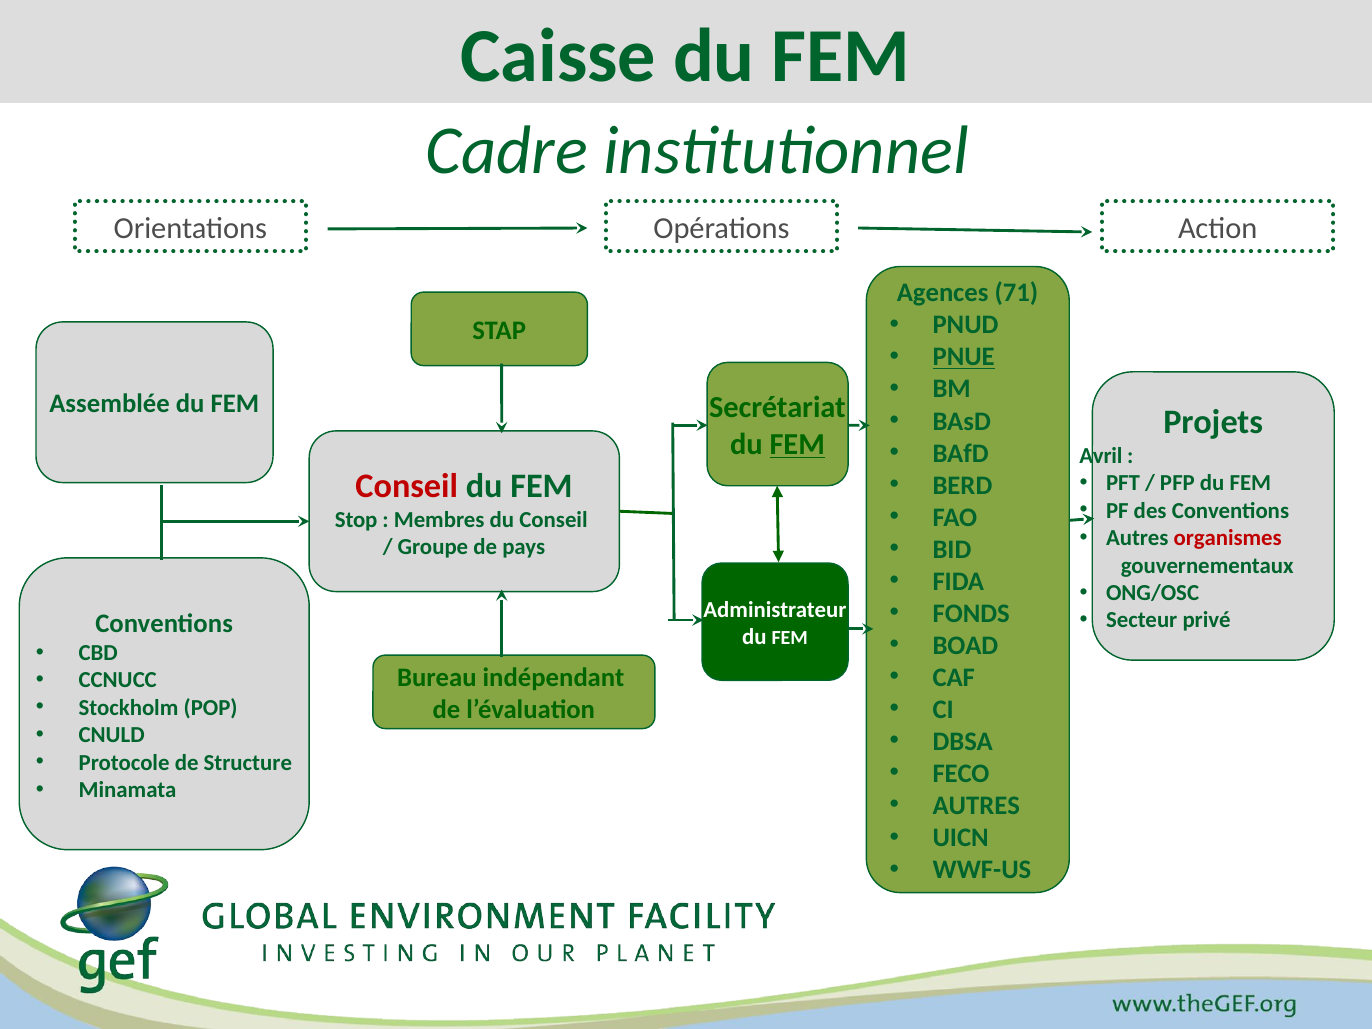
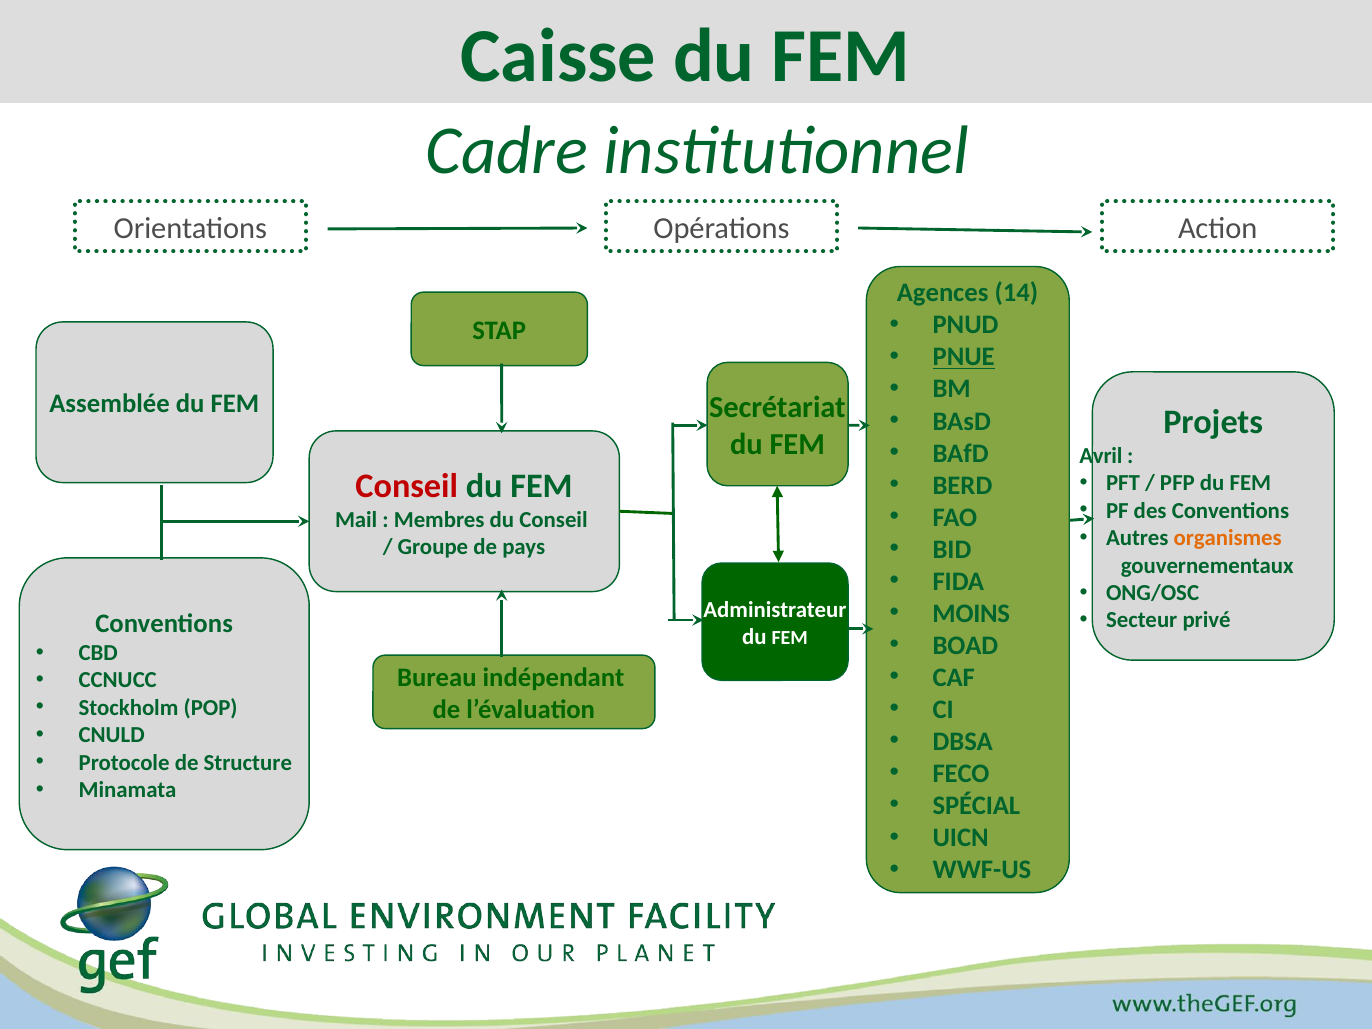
71: 71 -> 14
FEM at (797, 444) underline: present -> none
Stop: Stop -> Mail
organismes colour: red -> orange
FONDS: FONDS -> MOINS
AUTRES at (976, 806): AUTRES -> SPÉCIAL
